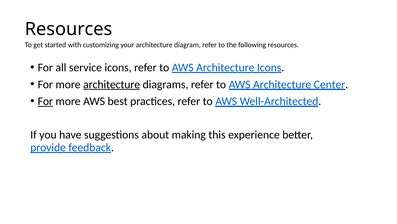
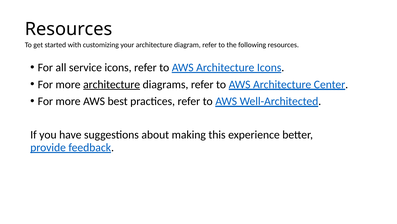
For at (45, 101) underline: present -> none
